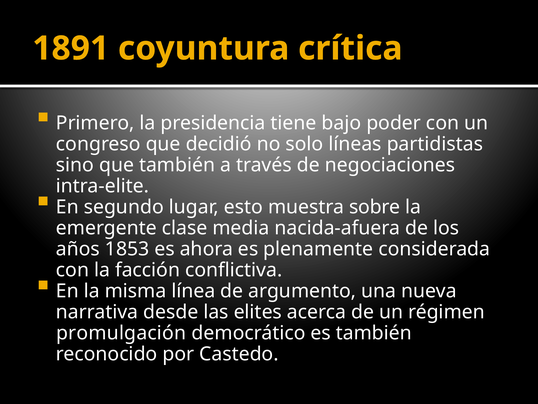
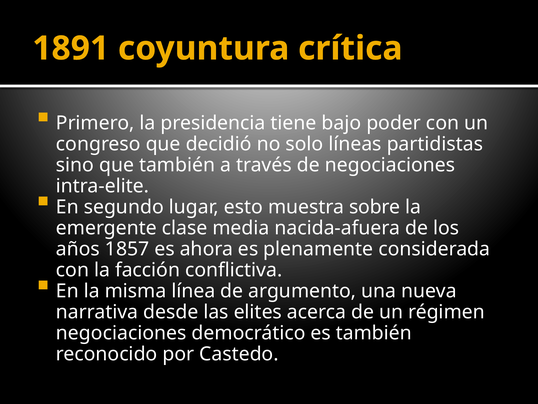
1853: 1853 -> 1857
promulgación at (121, 333): promulgación -> negociaciones
